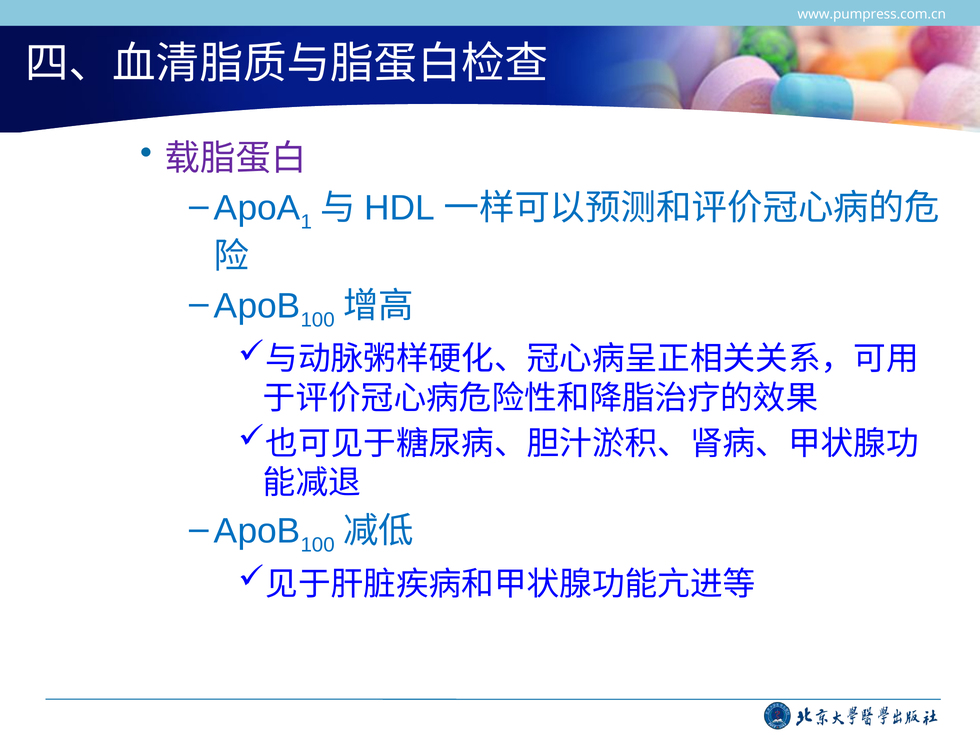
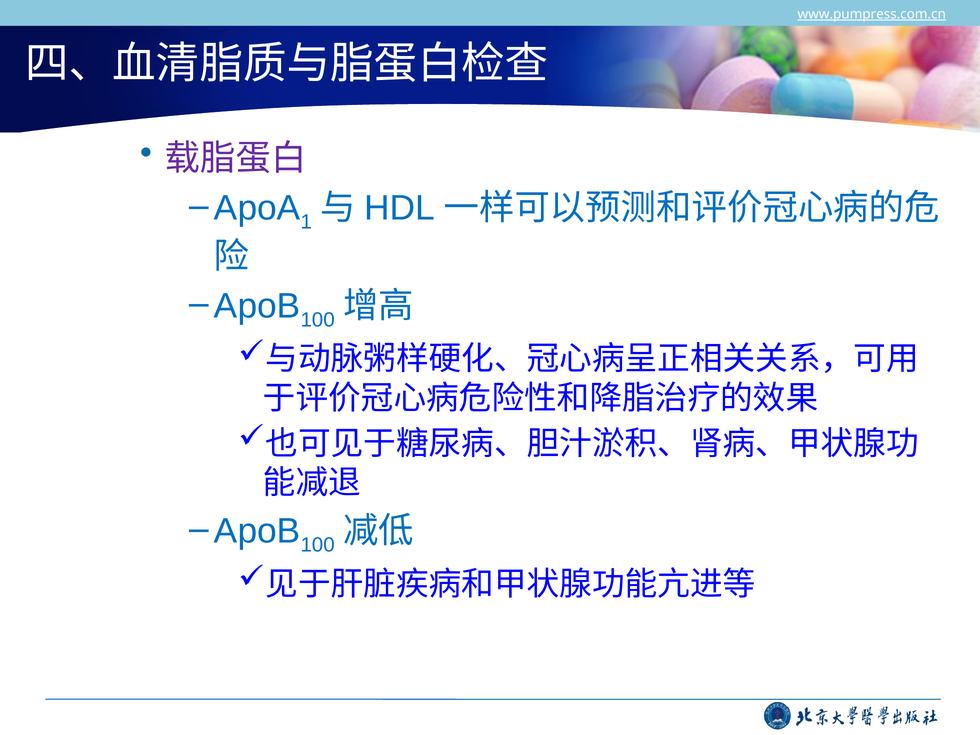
www.pumpress.com.cn underline: none -> present
